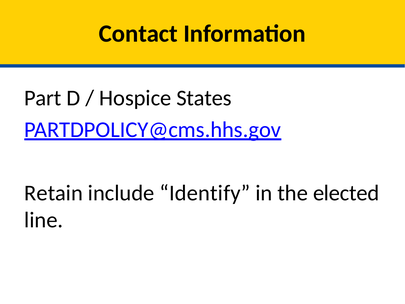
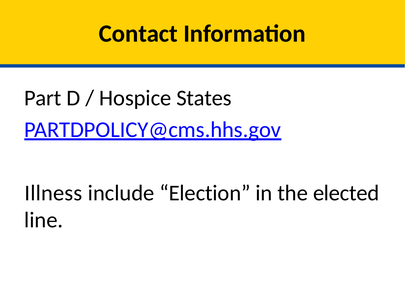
Retain: Retain -> Illness
Identify: Identify -> Election
